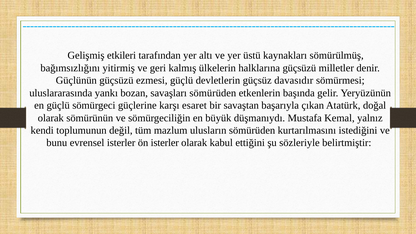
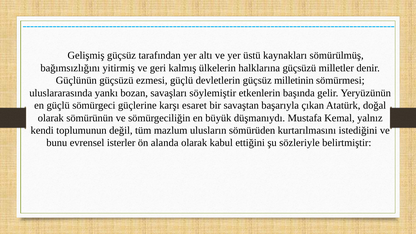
Gelişmiş etkileri: etkileri -> güçsüz
davasıdır: davasıdır -> milletinin
savaşları sömürüden: sömürüden -> söylemiştir
ön isterler: isterler -> alanda
